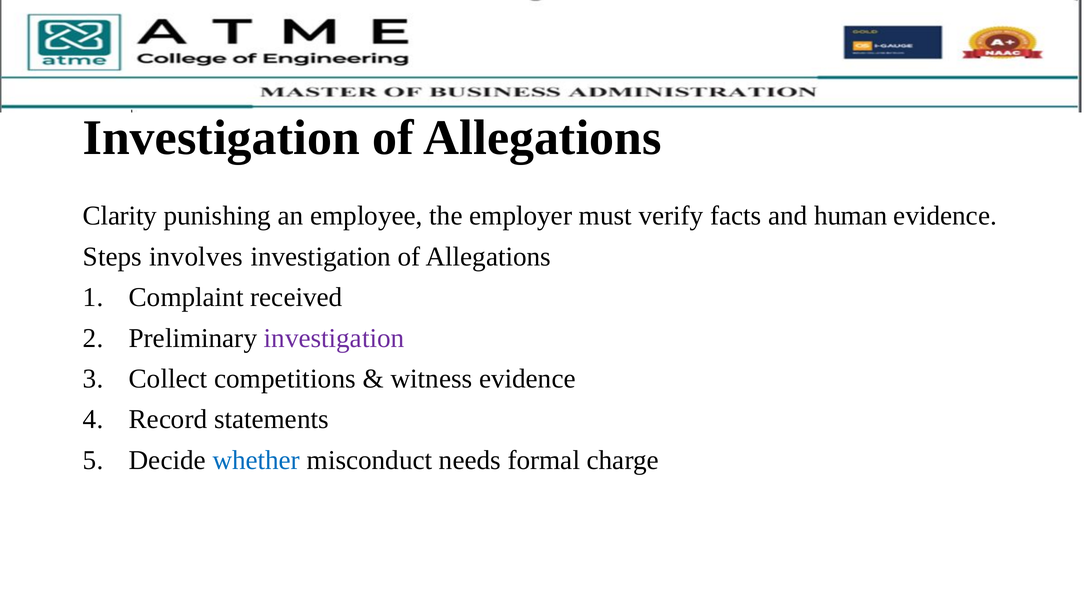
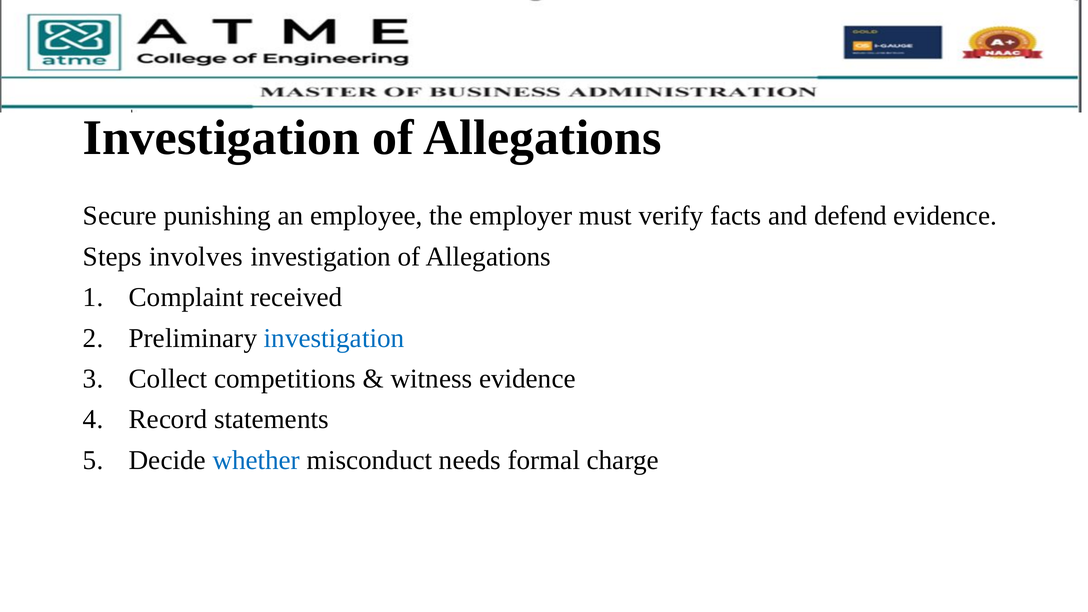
Clarity: Clarity -> Secure
human: human -> defend
investigation at (334, 338) colour: purple -> blue
